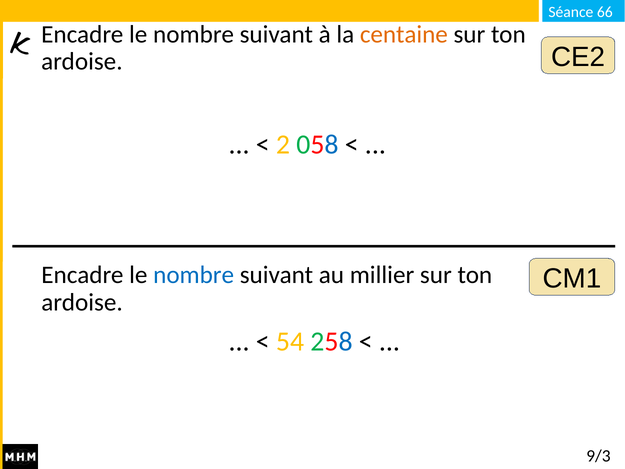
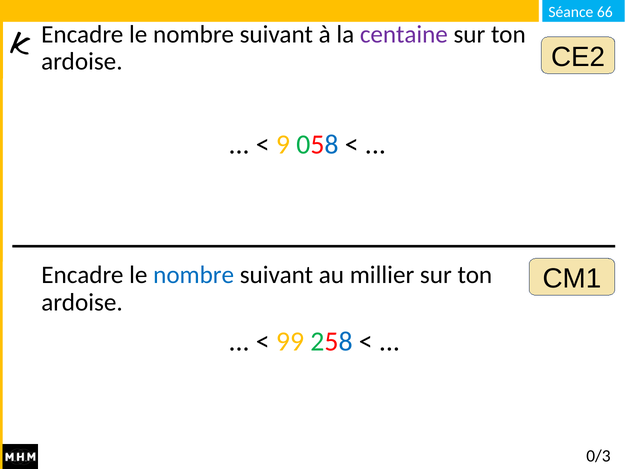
centaine colour: orange -> purple
2: 2 -> 9
54: 54 -> 99
9/3: 9/3 -> 0/3
